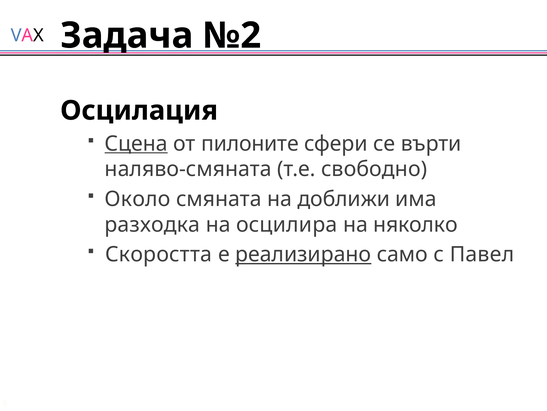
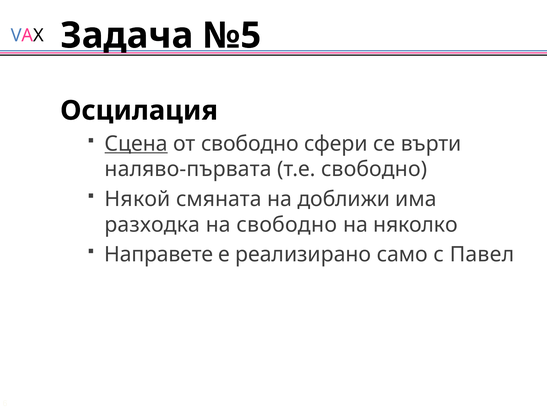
№2: №2 -> №5
от пилоните: пилоните -> свободно
наляво-смяната: наляво-смяната -> наляво-първата
Около: Около -> Някой
на осцилира: осцилира -> свободно
Скоростта: Скоростта -> Направете
реализирано underline: present -> none
